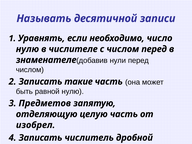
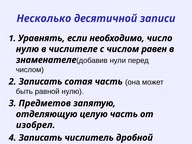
Называть: Называть -> Несколько
числом перед: перед -> равен
такие: такие -> сотая
